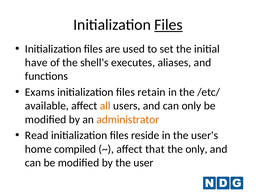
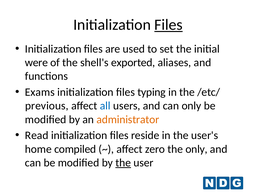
have: have -> were
executes: executes -> exported
retain: retain -> typing
available: available -> previous
all colour: orange -> blue
that: that -> zero
the at (123, 163) underline: none -> present
